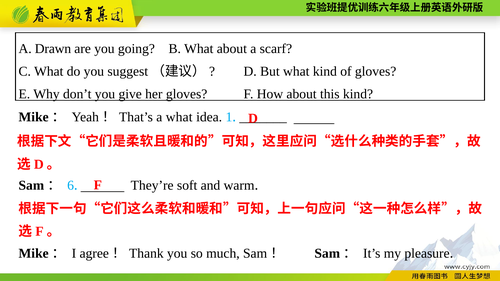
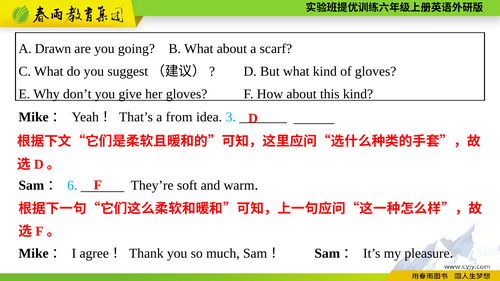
a what: what -> from
1: 1 -> 3
